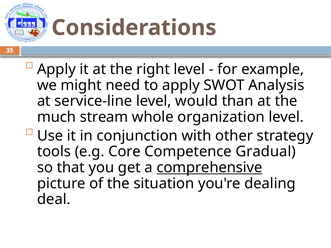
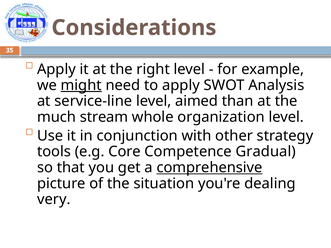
might underline: none -> present
would: would -> aimed
deal: deal -> very
